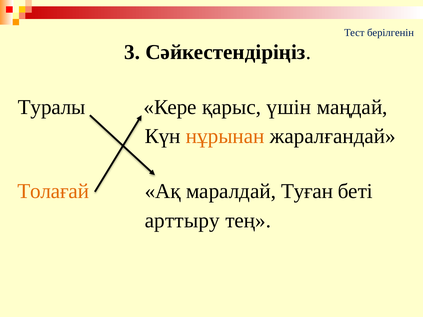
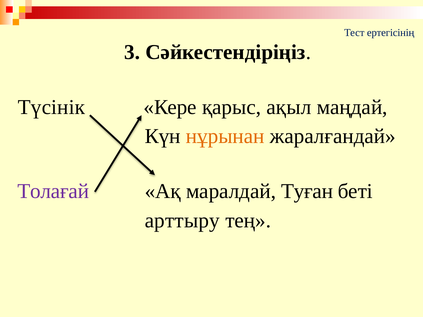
берілгенін: берілгенін -> ертегісінің
Туралы: Туралы -> Түсінік
үшін: үшін -> ақыл
Толағай colour: orange -> purple
